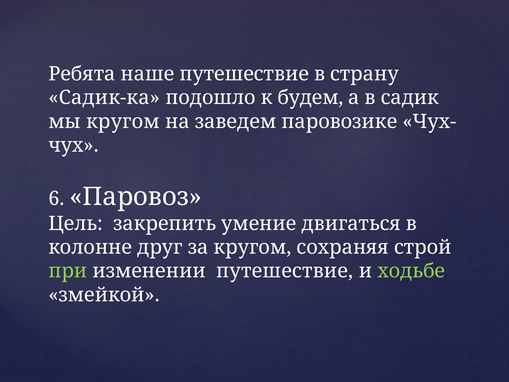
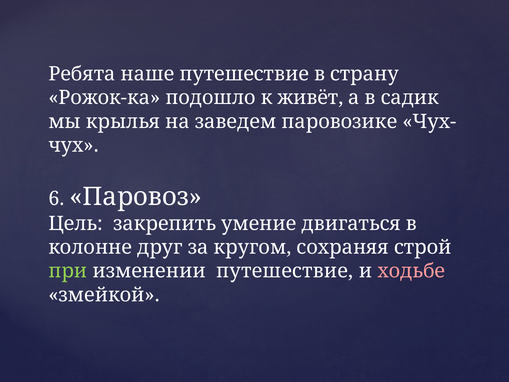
Садик-ка: Садик-ка -> Рожок-ка
будем: будем -> живёт
мы кругом: кругом -> крылья
ходьбе colour: light green -> pink
